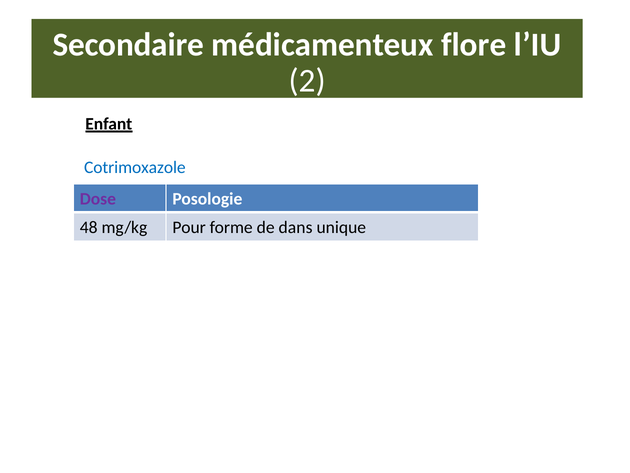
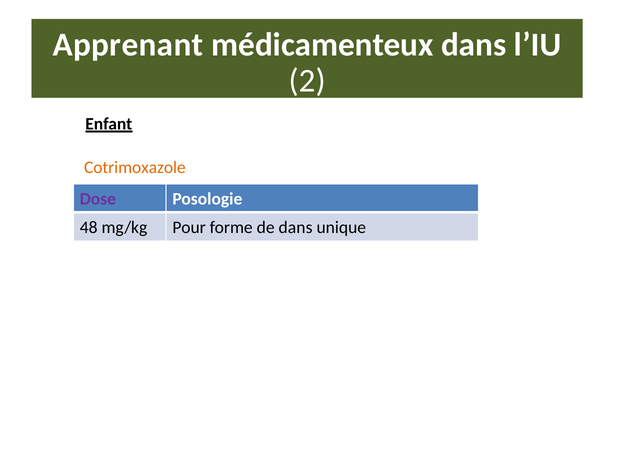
Secondaire: Secondaire -> Apprenant
médicamenteux flore: flore -> dans
Cotrimoxazole colour: blue -> orange
